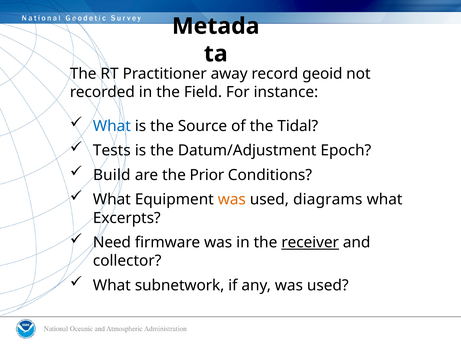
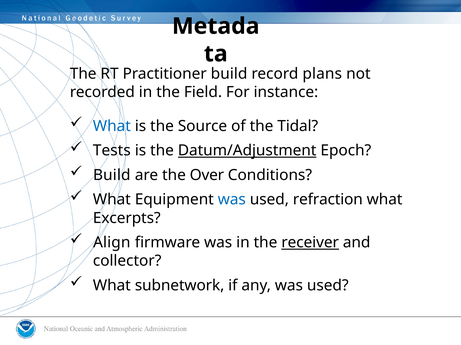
Practitioner away: away -> build
geoid: geoid -> plans
Datum/Adjustment underline: none -> present
Prior: Prior -> Over
was at (232, 200) colour: orange -> blue
diagrams: diagrams -> refraction
Need: Need -> Align
